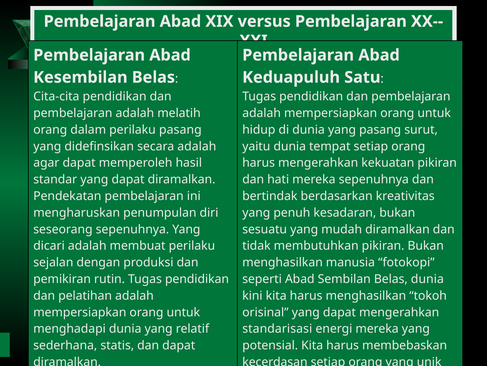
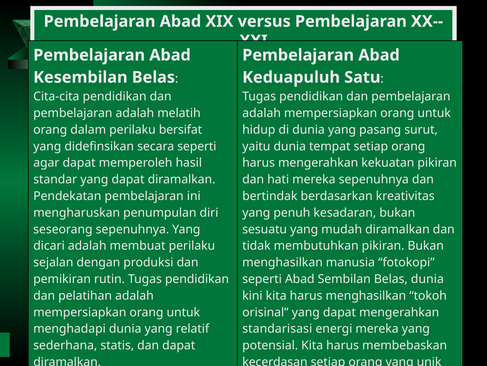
perilaku pasang: pasang -> bersifat
secara adalah: adalah -> seperti
